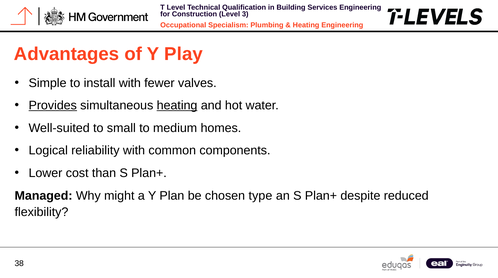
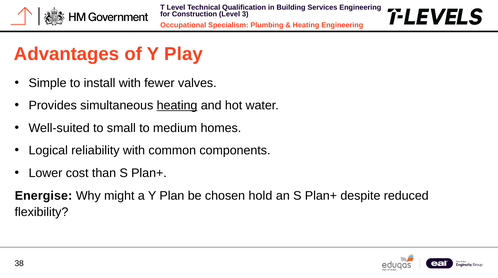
Provides underline: present -> none
Managed: Managed -> Energise
type: type -> hold
